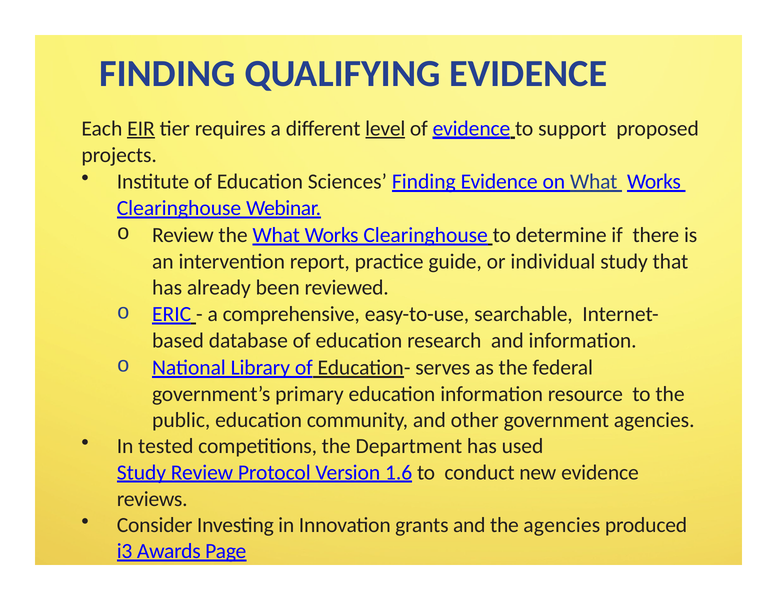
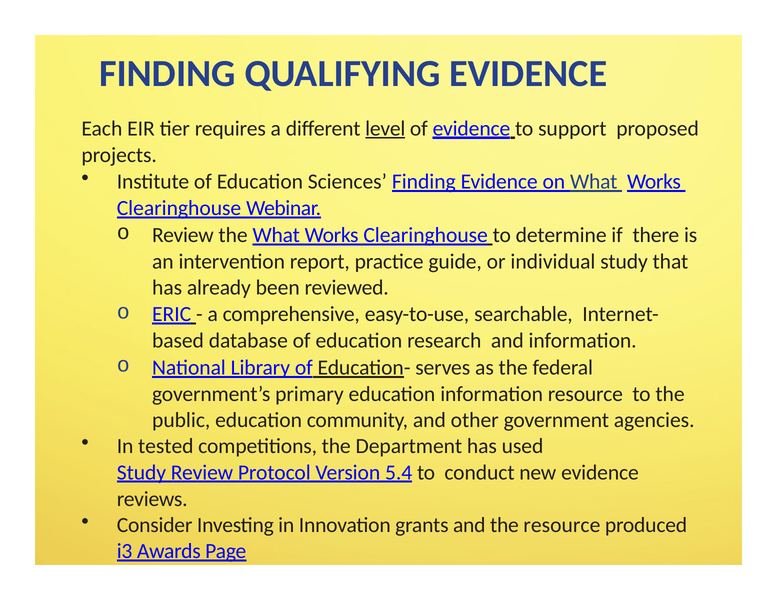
EIR underline: present -> none
1.6: 1.6 -> 5.4
the agencies: agencies -> resource
